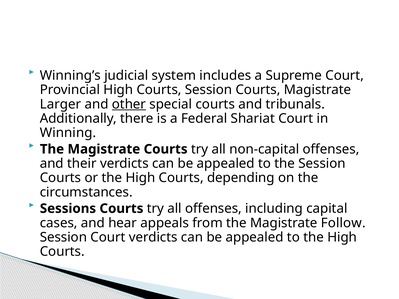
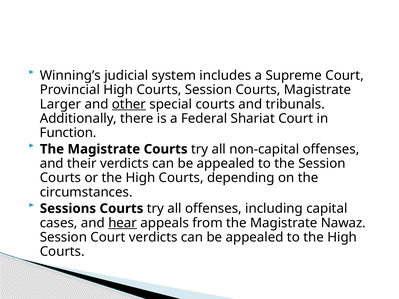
Winning: Winning -> Function
hear underline: none -> present
Follow: Follow -> Nawaz
